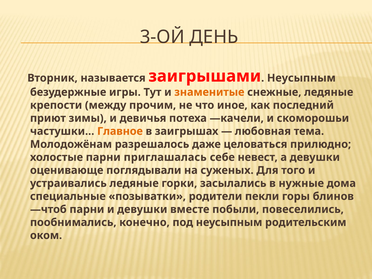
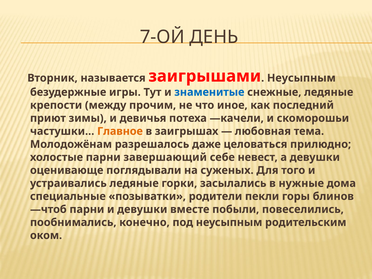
3-ОЙ: 3-ОЙ -> 7-ОЙ
знаменитые colour: orange -> blue
приглашалась: приглашалась -> завершающий
